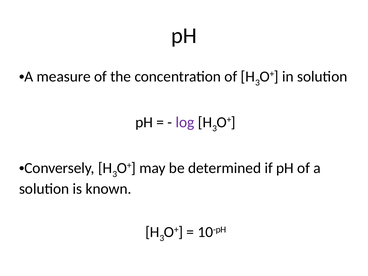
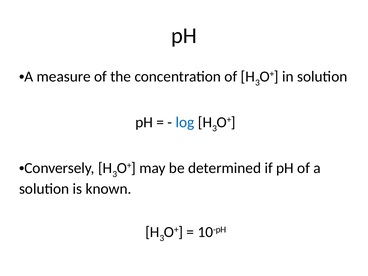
log colour: purple -> blue
